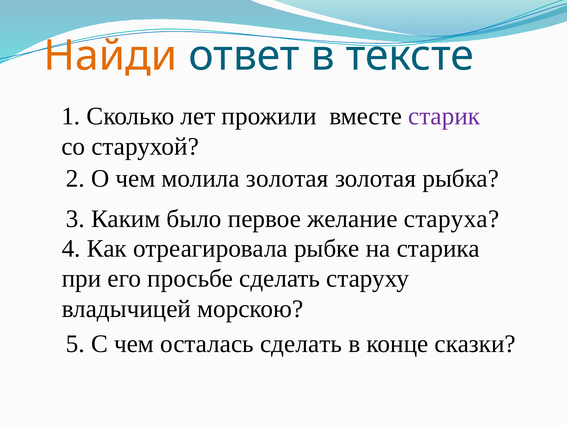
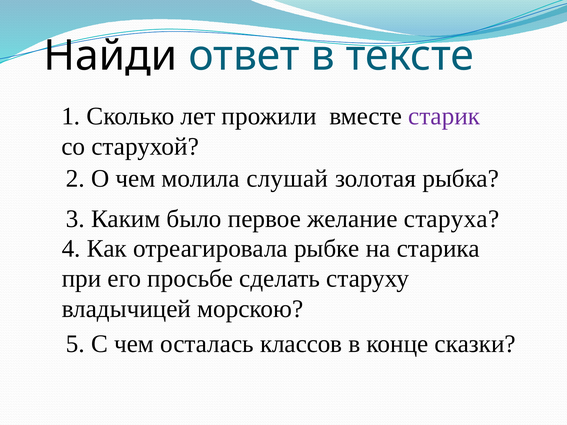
Найди colour: orange -> black
молила золотая: золотая -> слушай
осталась сделать: сделать -> классов
